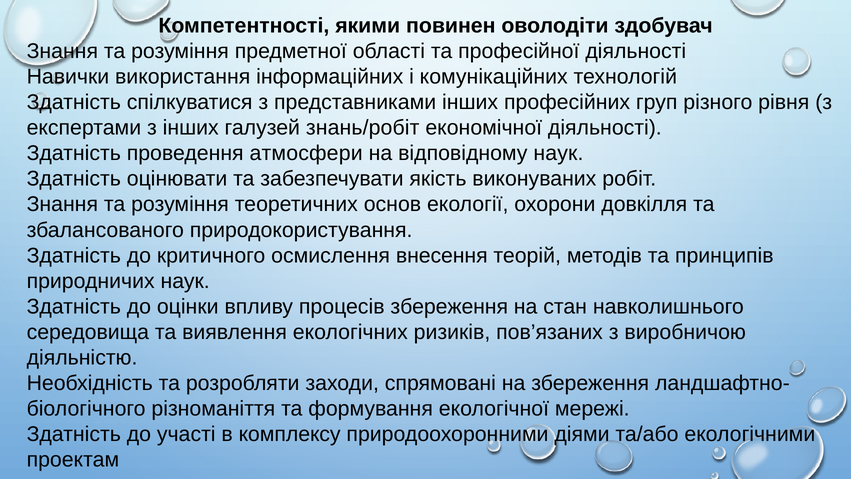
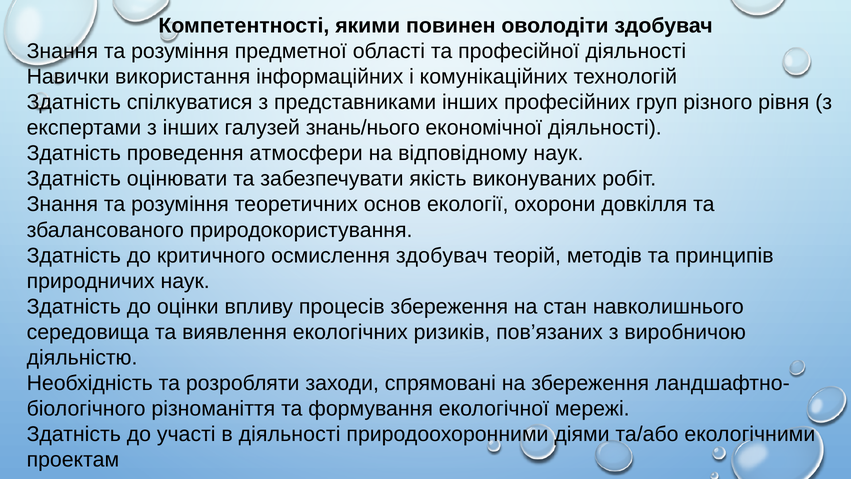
знань/робіт: знань/робіт -> знань/нього
осмислення внесення: внесення -> здобувач
в комплексу: комплексу -> діяльності
